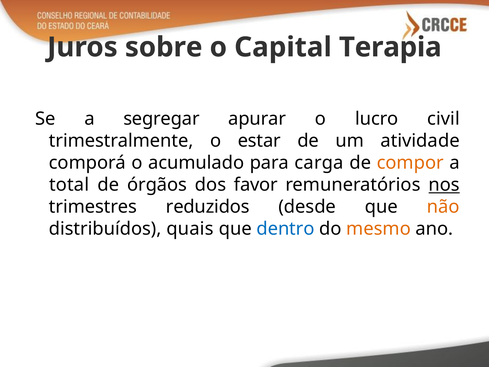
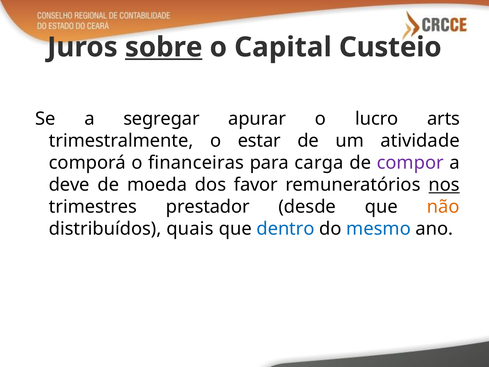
sobre underline: none -> present
Terapia: Terapia -> Custeio
civil: civil -> arts
acumulado: acumulado -> financeiras
compor colour: orange -> purple
total: total -> deve
órgãos: órgãos -> moeda
reduzidos: reduzidos -> prestador
mesmo colour: orange -> blue
